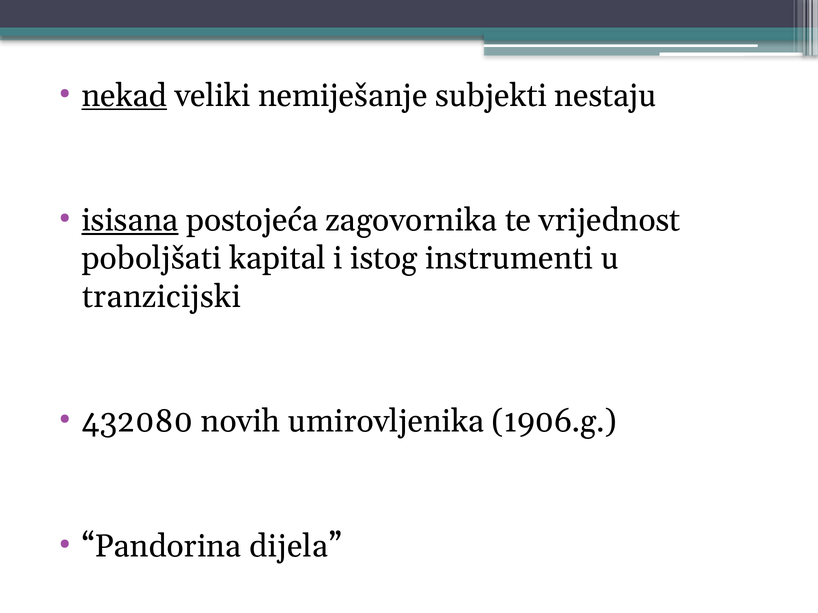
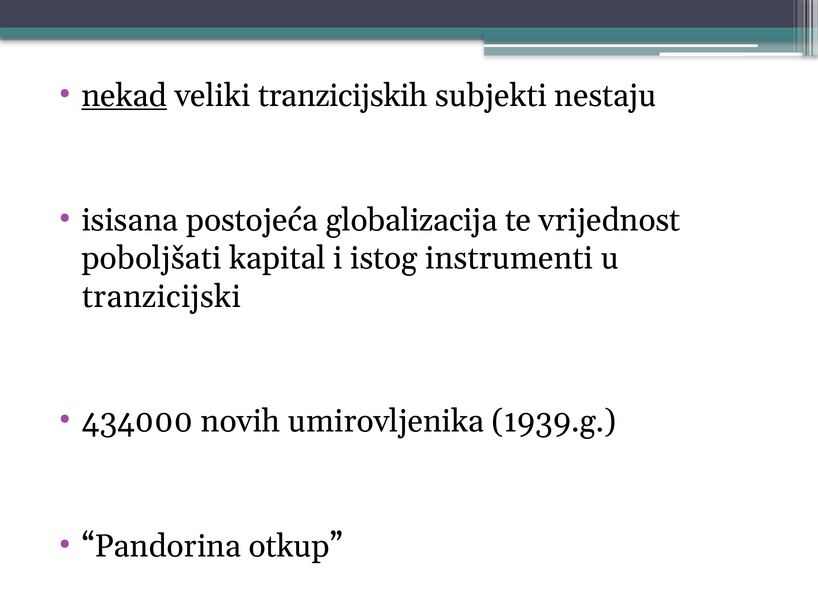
nemiješanje: nemiješanje -> tranzicijskih
isisana underline: present -> none
zagovornika: zagovornika -> globalizacija
432080: 432080 -> 434000
1906.g: 1906.g -> 1939.g
dijela: dijela -> otkup
